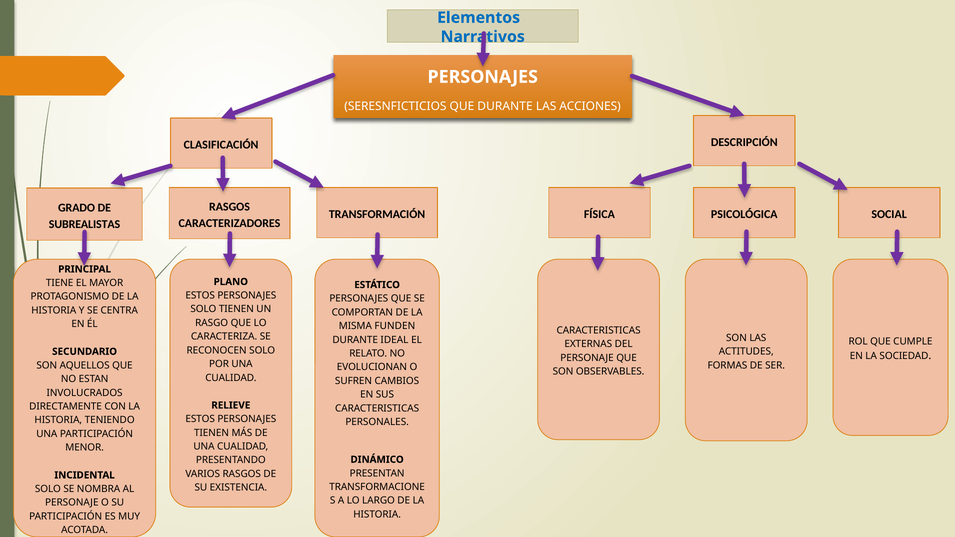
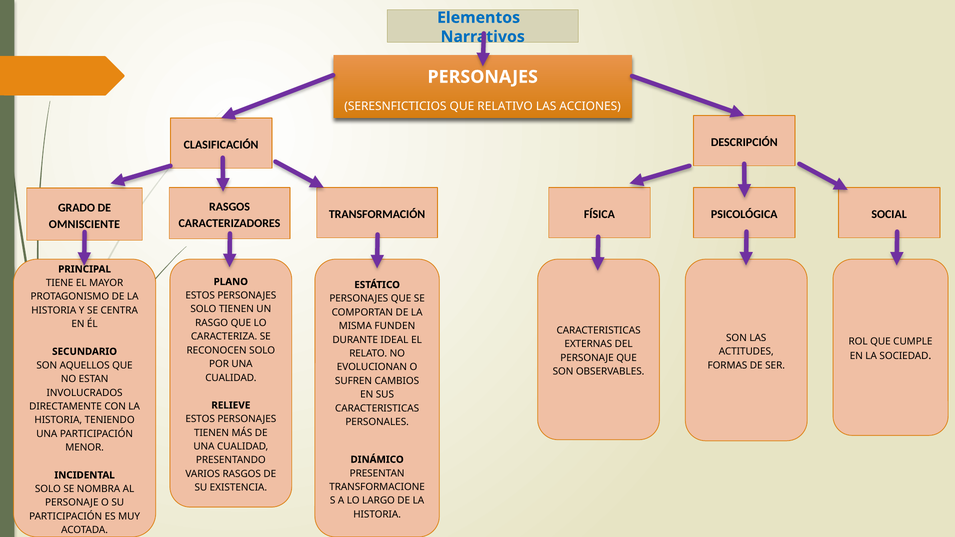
QUE DURANTE: DURANTE -> RELATIVO
SUBREALISTAS: SUBREALISTAS -> OMNISCIENTE
